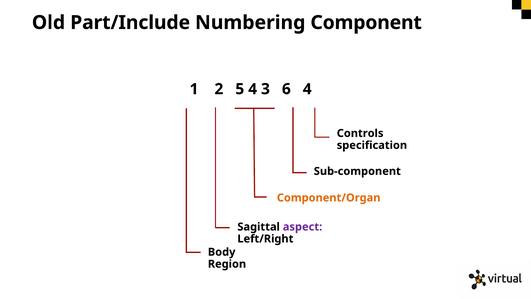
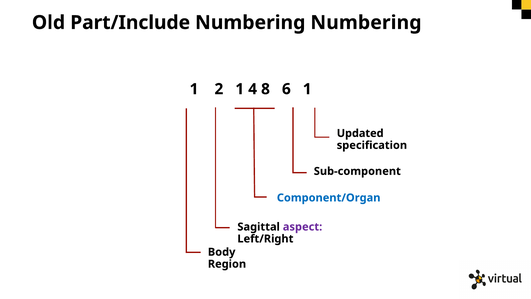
Numbering Component: Component -> Numbering
2 5: 5 -> 1
3: 3 -> 8
6 4: 4 -> 1
Controls: Controls -> Updated
Component/Organ colour: orange -> blue
